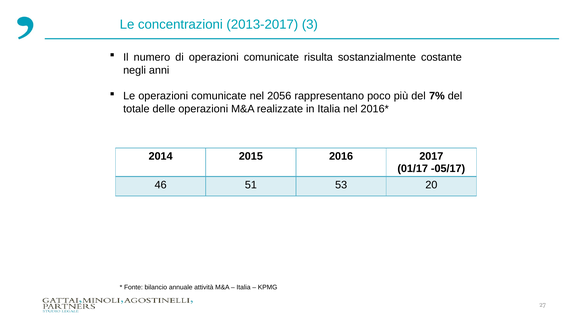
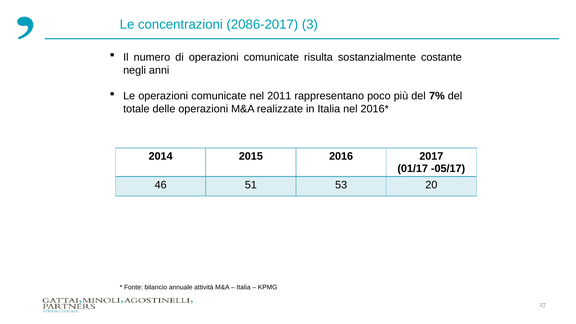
2013-2017: 2013-2017 -> 2086-2017
2056: 2056 -> 2011
